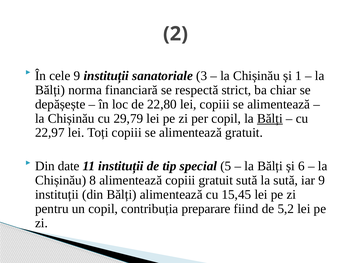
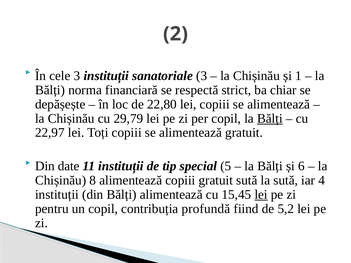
cele 9: 9 -> 3
iar 9: 9 -> 4
lei at (261, 195) underline: none -> present
preparare: preparare -> profundă
